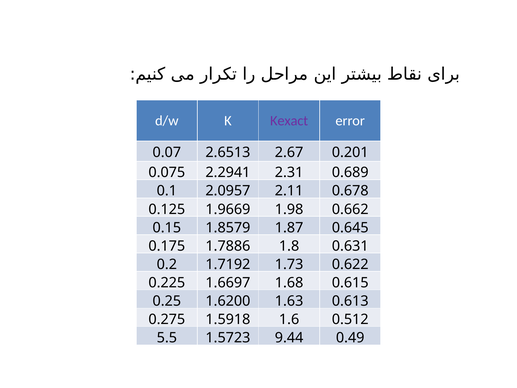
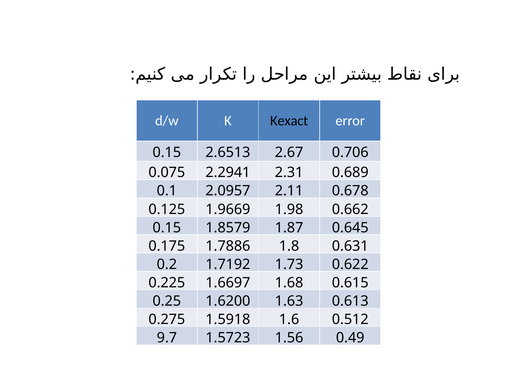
Kexact colour: purple -> black
0.07 at (167, 152): 0.07 -> 0.15
0.201: 0.201 -> 0.706
5.5: 5.5 -> 9.7
9.44: 9.44 -> 1.56
